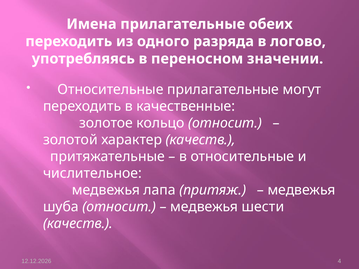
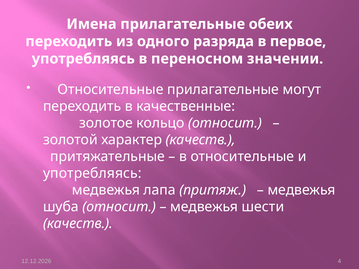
логово: логово -> первое
числительное at (92, 173): числительное -> употребляясь
